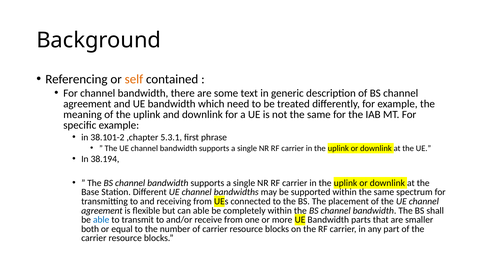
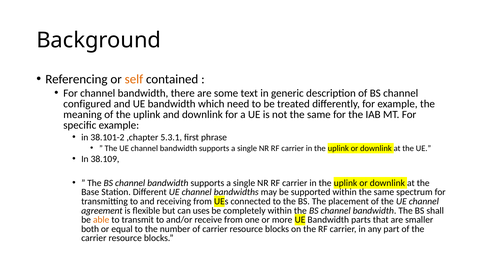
agreement at (87, 104): agreement -> configured
38.194: 38.194 -> 38.109
can able: able -> uses
able at (101, 220) colour: blue -> orange
